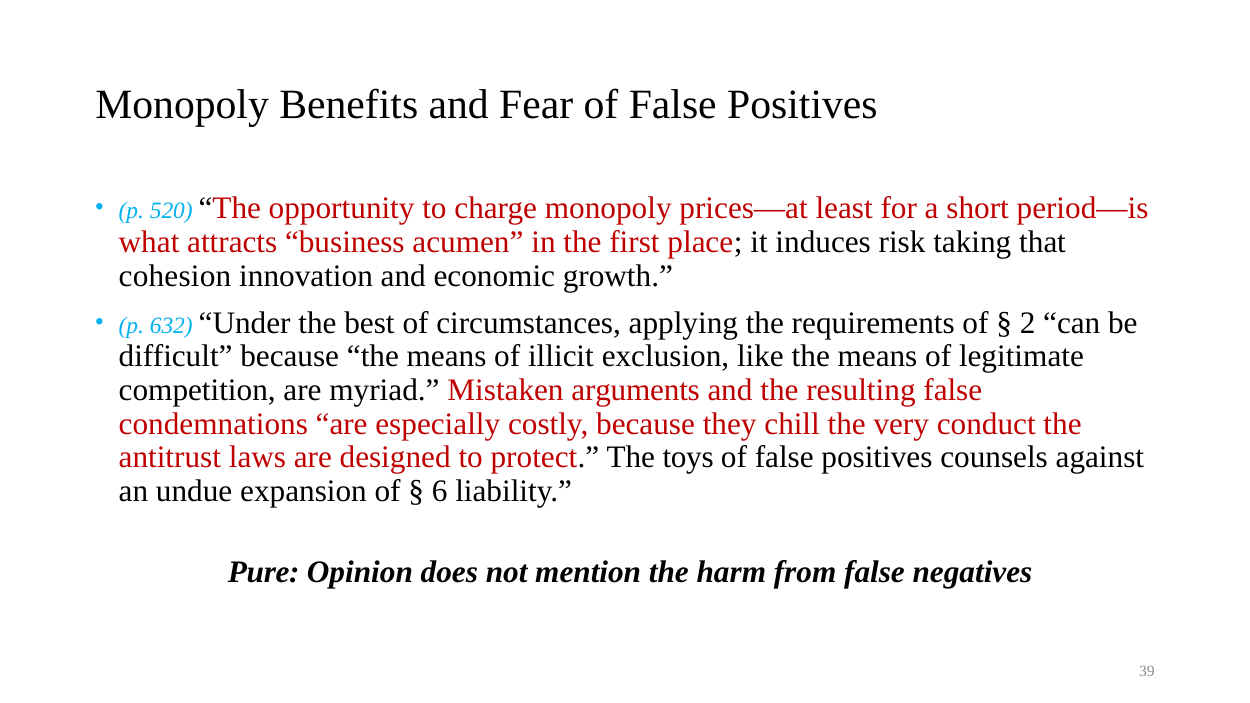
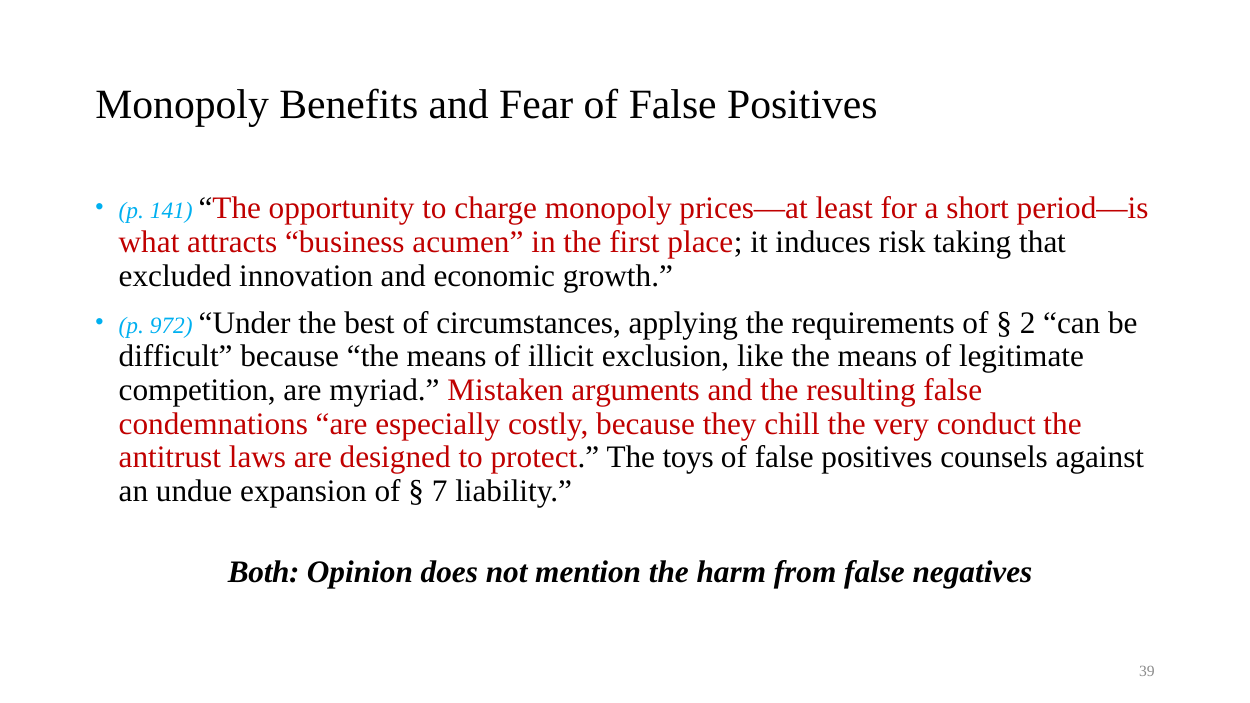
520: 520 -> 141
cohesion: cohesion -> excluded
632: 632 -> 972
6: 6 -> 7
Pure: Pure -> Both
